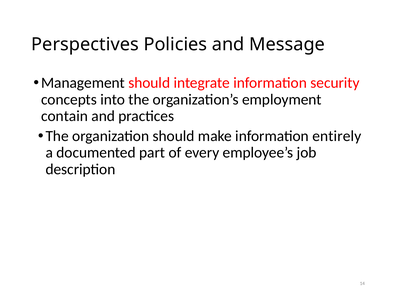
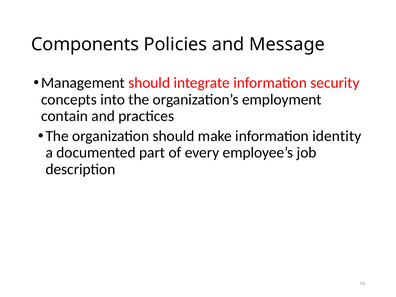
Perspectives: Perspectives -> Components
entirely: entirely -> identity
